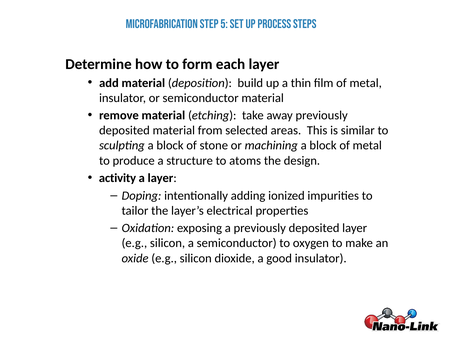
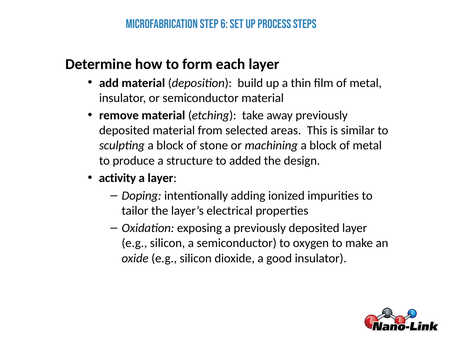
5: 5 -> 6
atoms: atoms -> added
